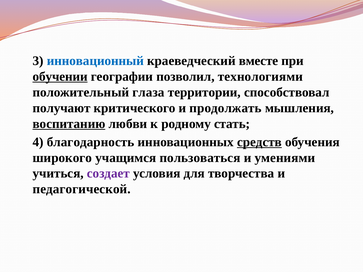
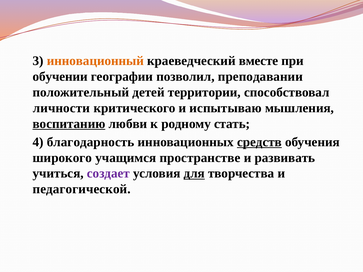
инновационный colour: blue -> orange
обучении underline: present -> none
технологиями: технологиями -> преподавании
глаза: глаза -> детей
получают: получают -> личности
продолжать: продолжать -> испытываю
пользоваться: пользоваться -> пространстве
умениями: умениями -> развивать
для underline: none -> present
